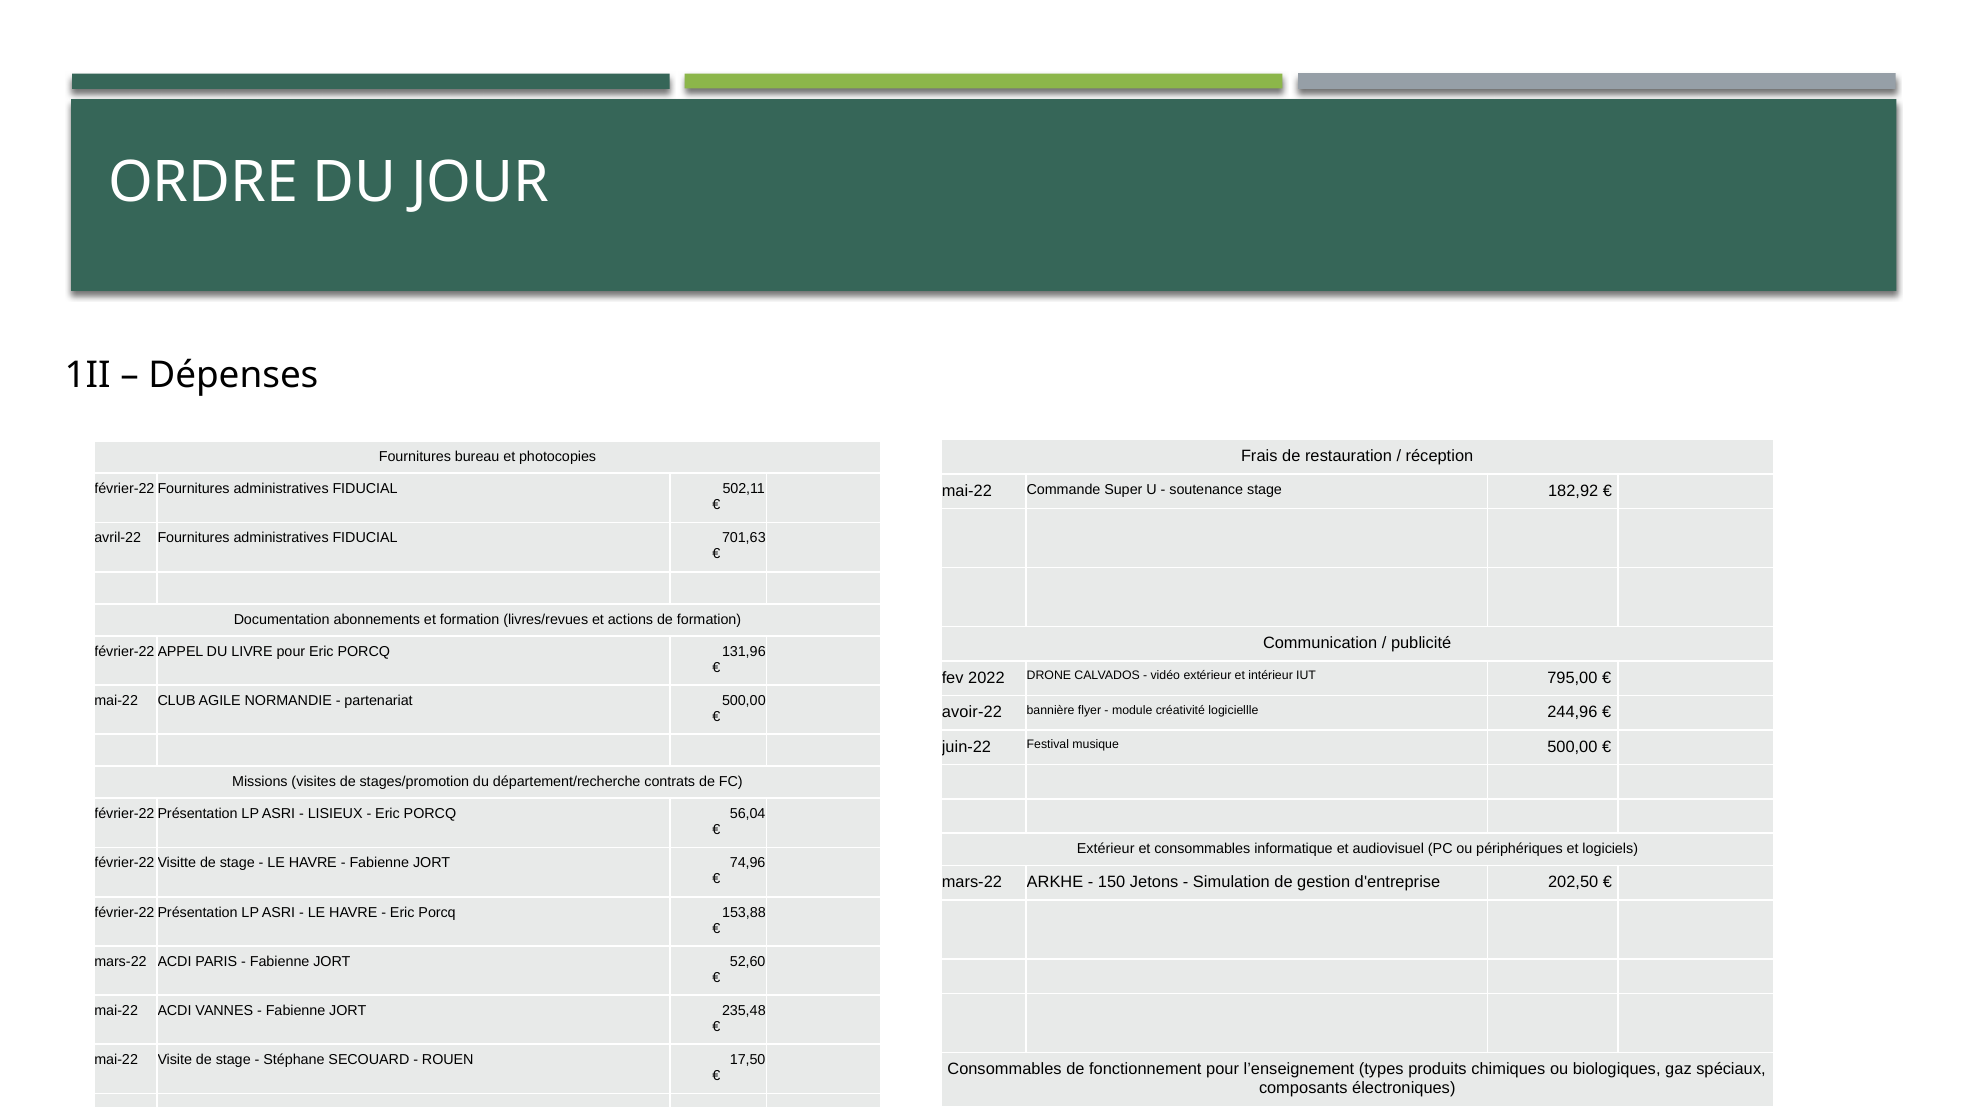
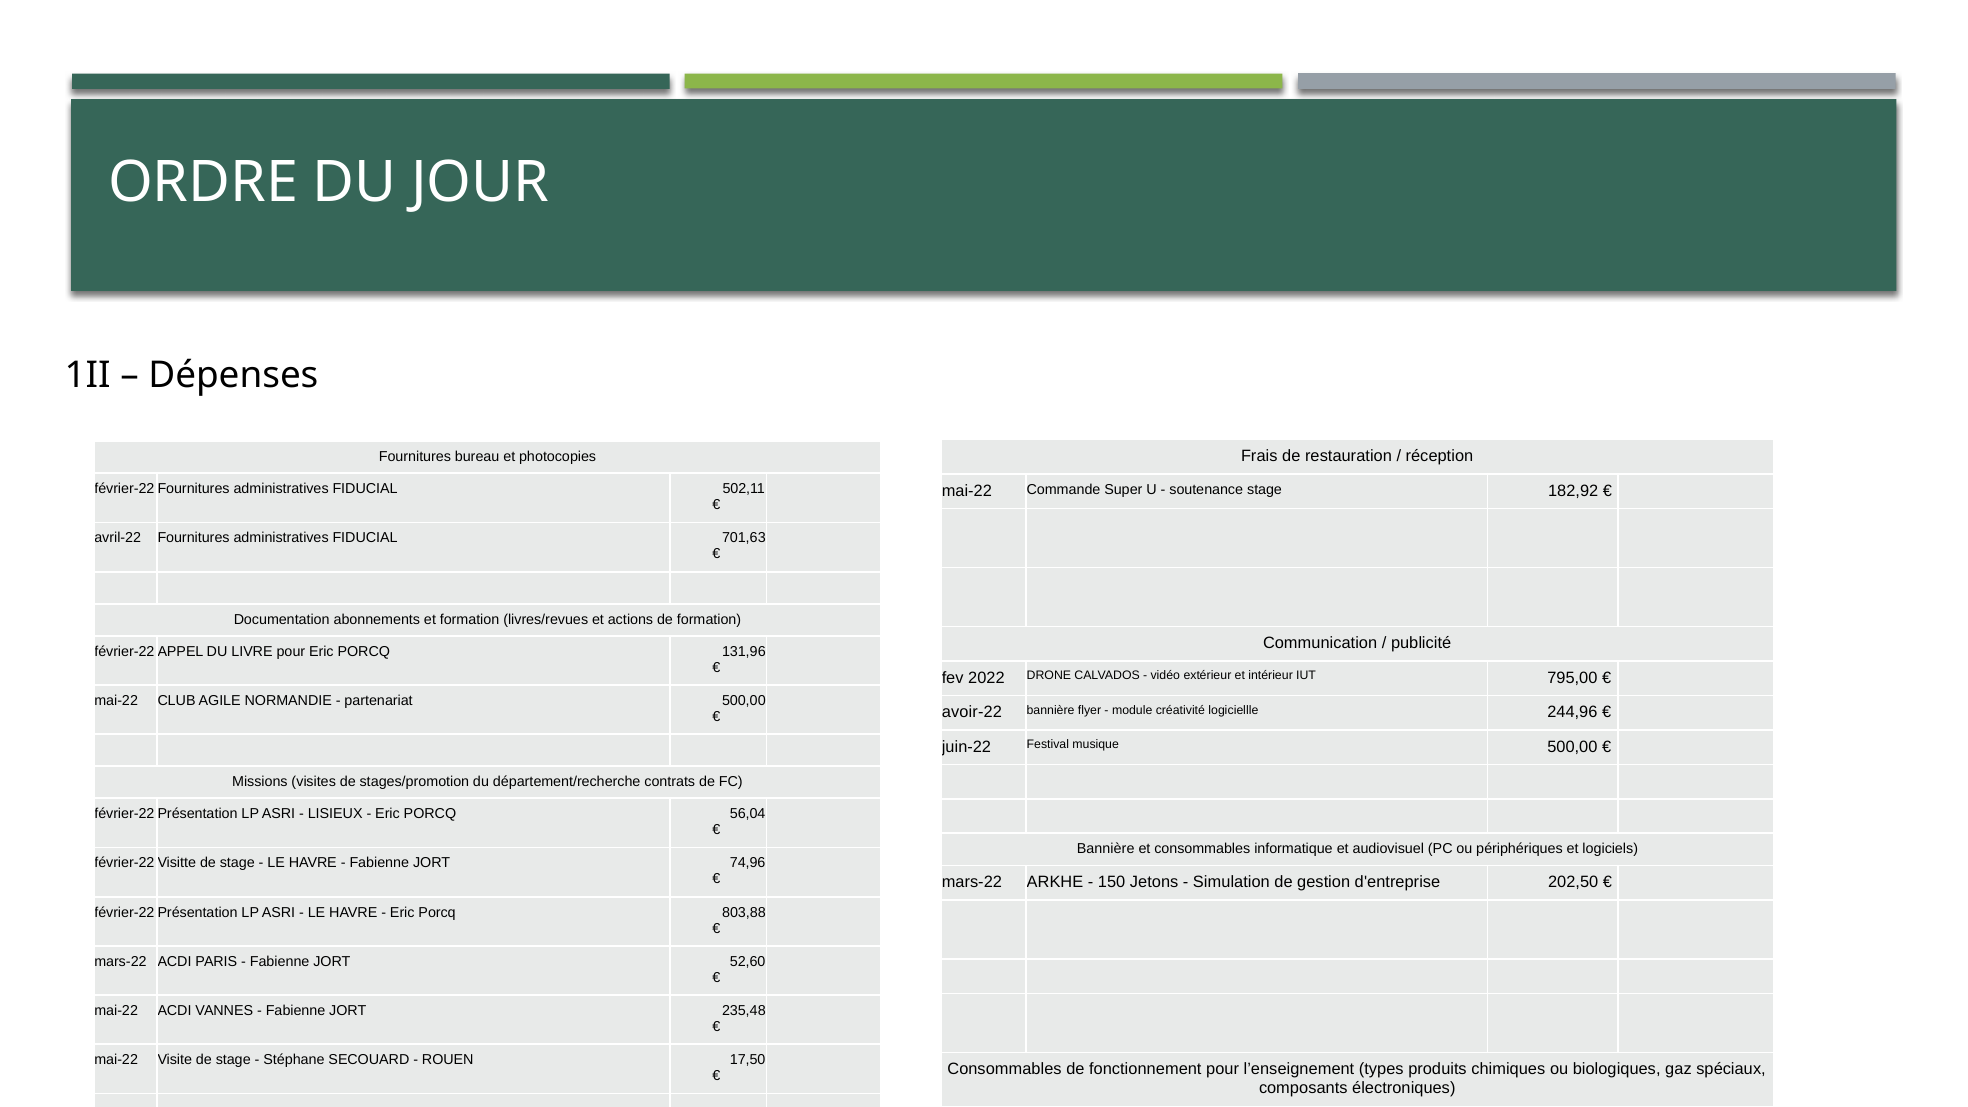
Extérieur at (1106, 849): Extérieur -> Bannière
153,88: 153,88 -> 803,88
